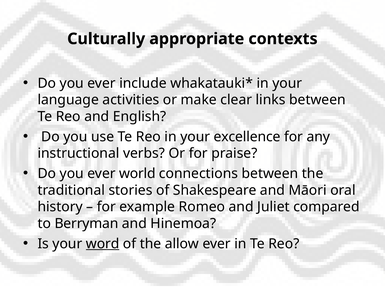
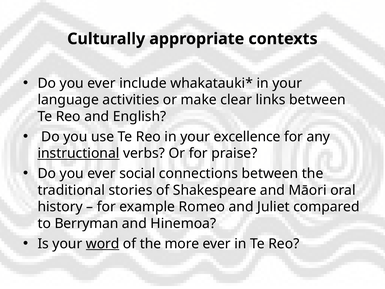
instructional underline: none -> present
world: world -> social
allow: allow -> more
